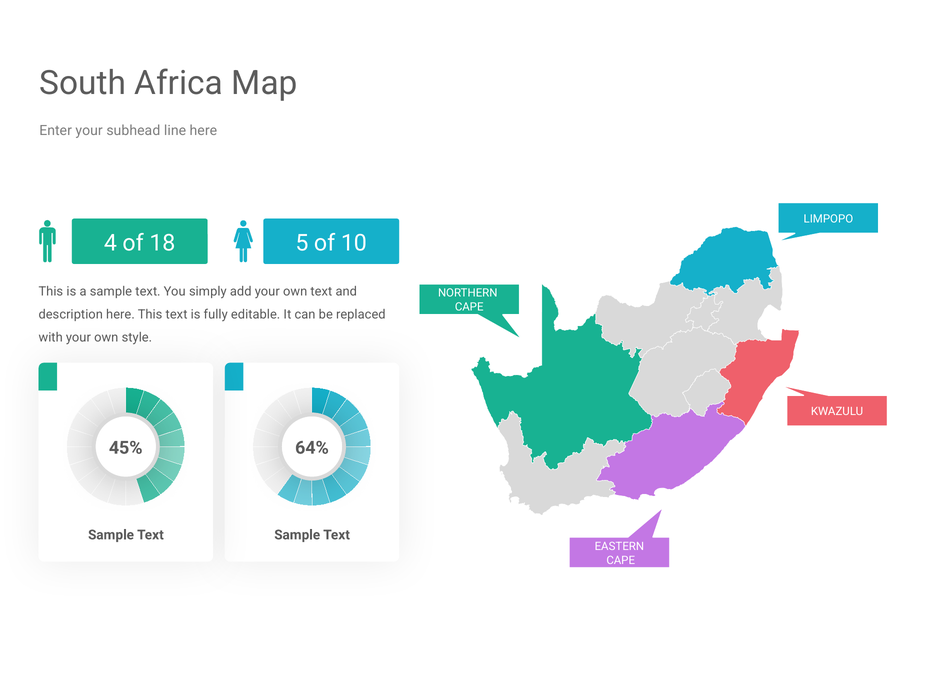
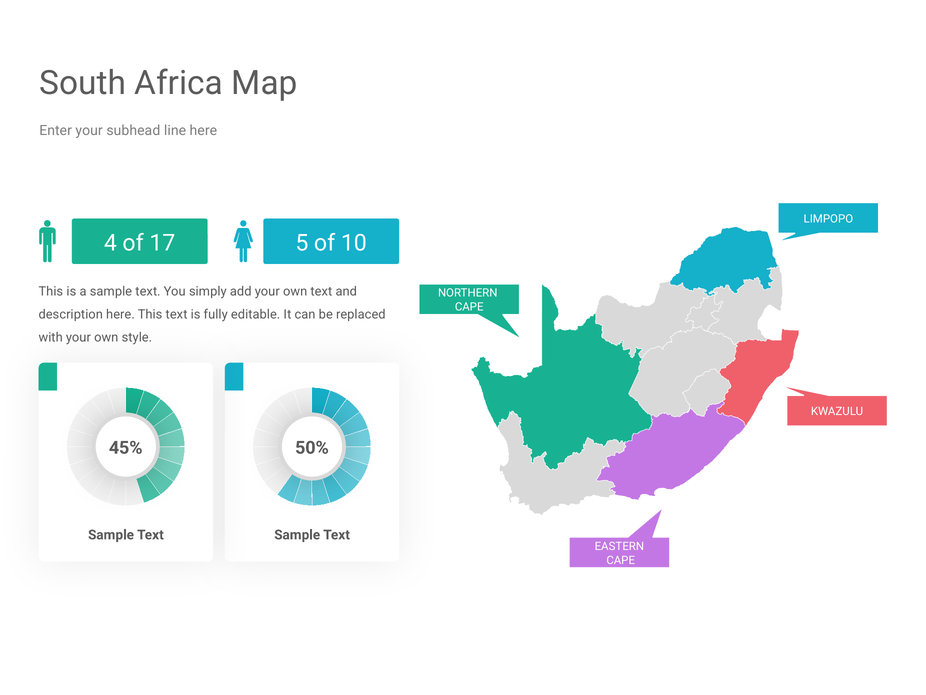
18: 18 -> 17
64%: 64% -> 50%
